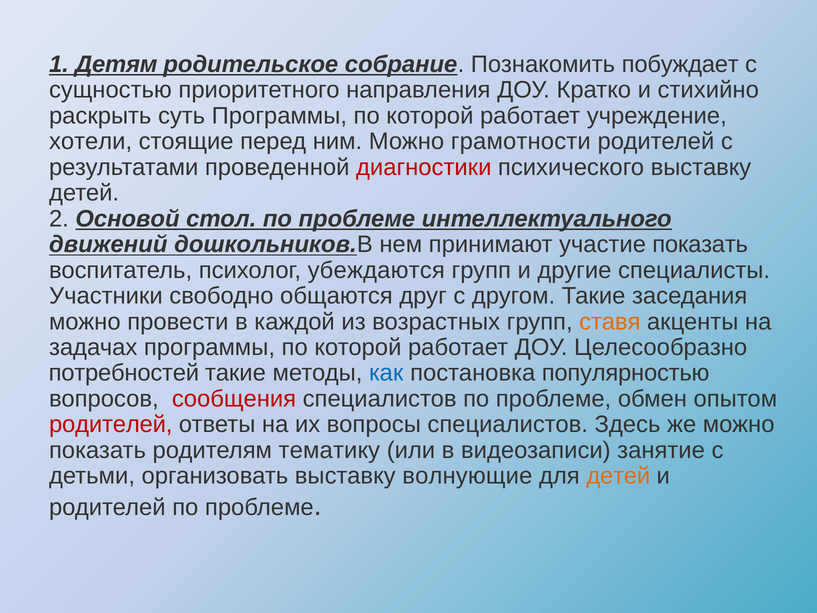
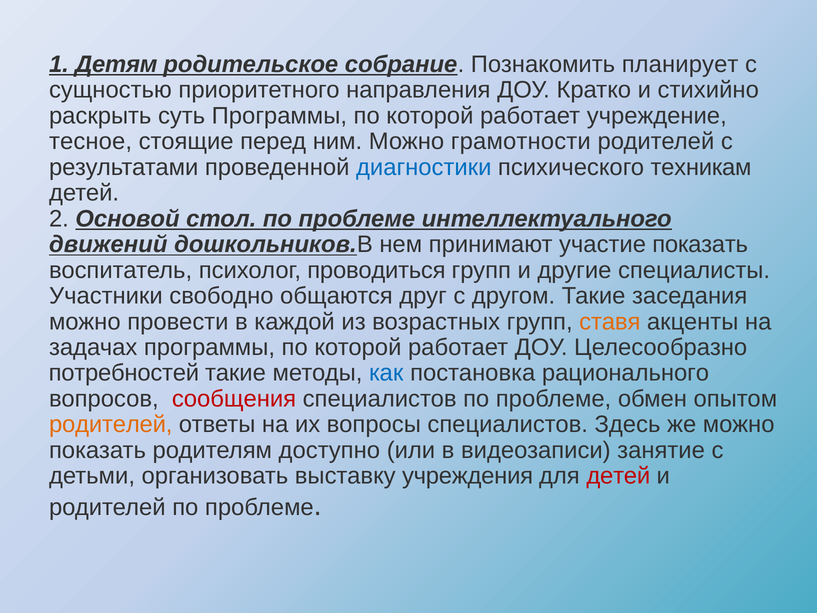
побуждает: побуждает -> планирует
хотели: хотели -> тесное
диагностики colour: red -> blue
психического выставку: выставку -> техникам
убеждаются: убеждаются -> проводиться
популярностью: популярностью -> рационального
родителей at (111, 424) colour: red -> orange
тематику: тематику -> доступно
волнующие: волнующие -> учреждения
детей at (618, 476) colour: orange -> red
